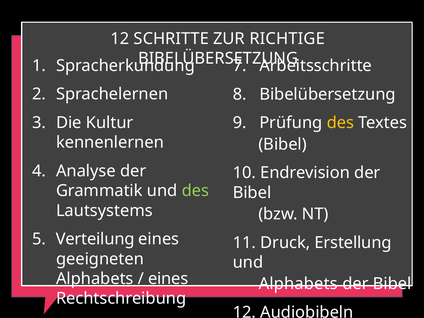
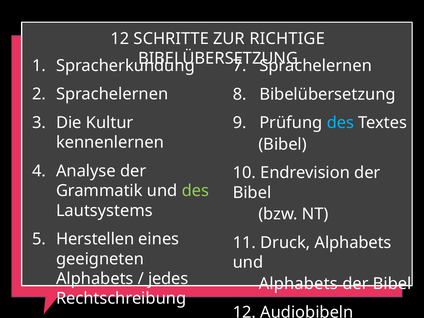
Arbeitsschritte at (316, 66): Arbeitsschritte -> Sprachelernen
des at (340, 123) colour: yellow -> light blue
Verteilung at (95, 239): Verteilung -> Herstellen
Druck Erstellung: Erstellung -> Alphabets
eines at (168, 279): eines -> jedes
